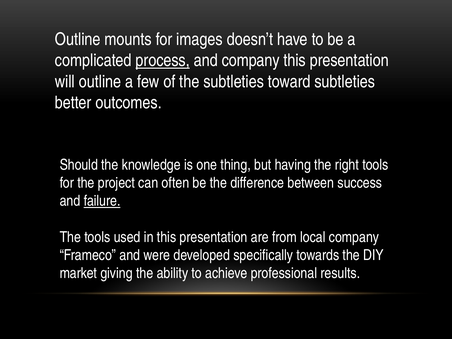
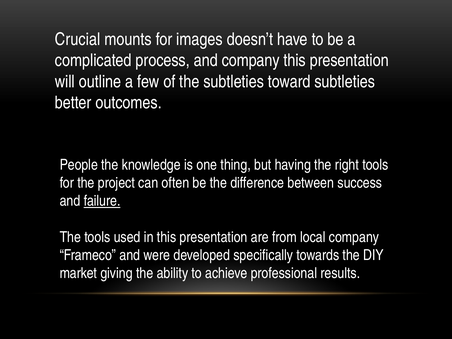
Outline at (78, 39): Outline -> Crucial
process underline: present -> none
Should: Should -> People
